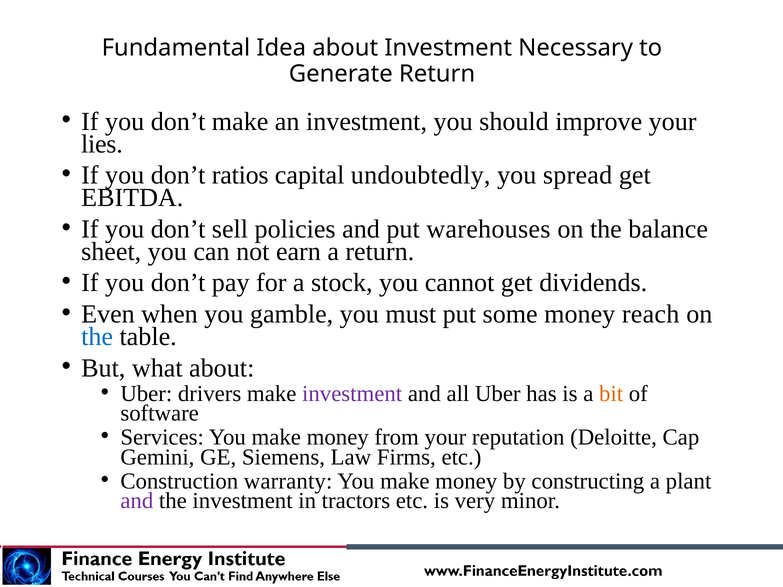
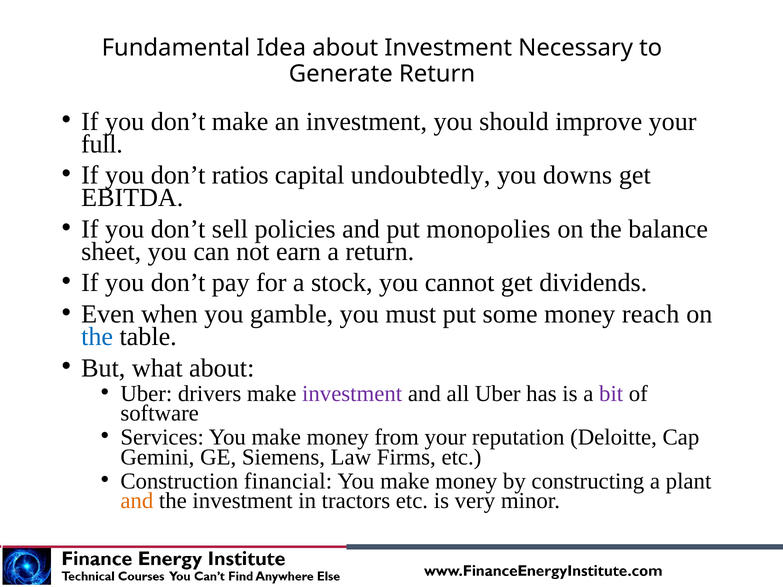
lies: lies -> full
spread: spread -> downs
warehouses: warehouses -> monopolies
bit colour: orange -> purple
warranty: warranty -> financial
and at (137, 501) colour: purple -> orange
